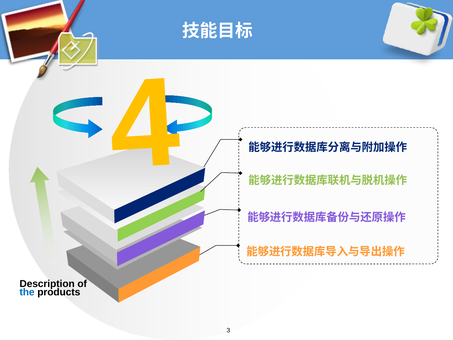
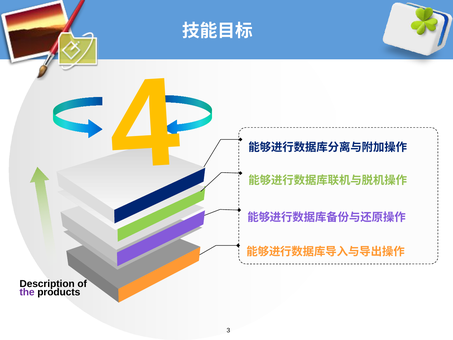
the colour: blue -> purple
